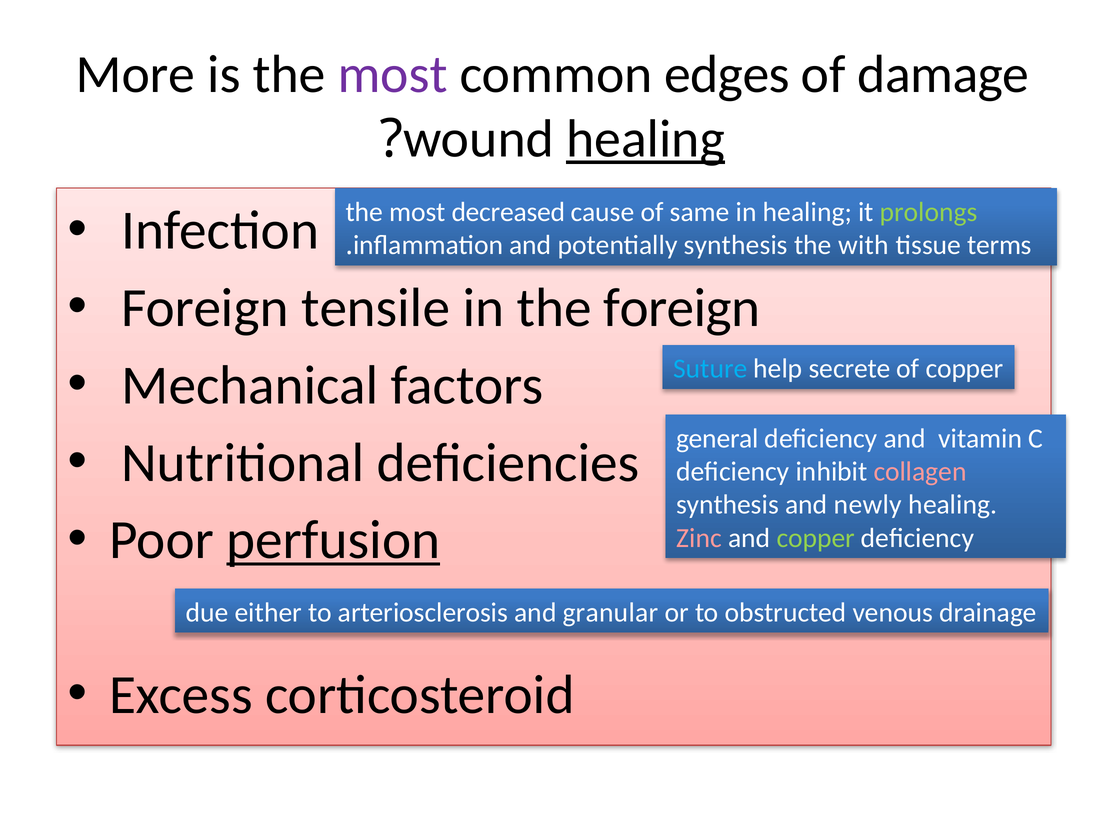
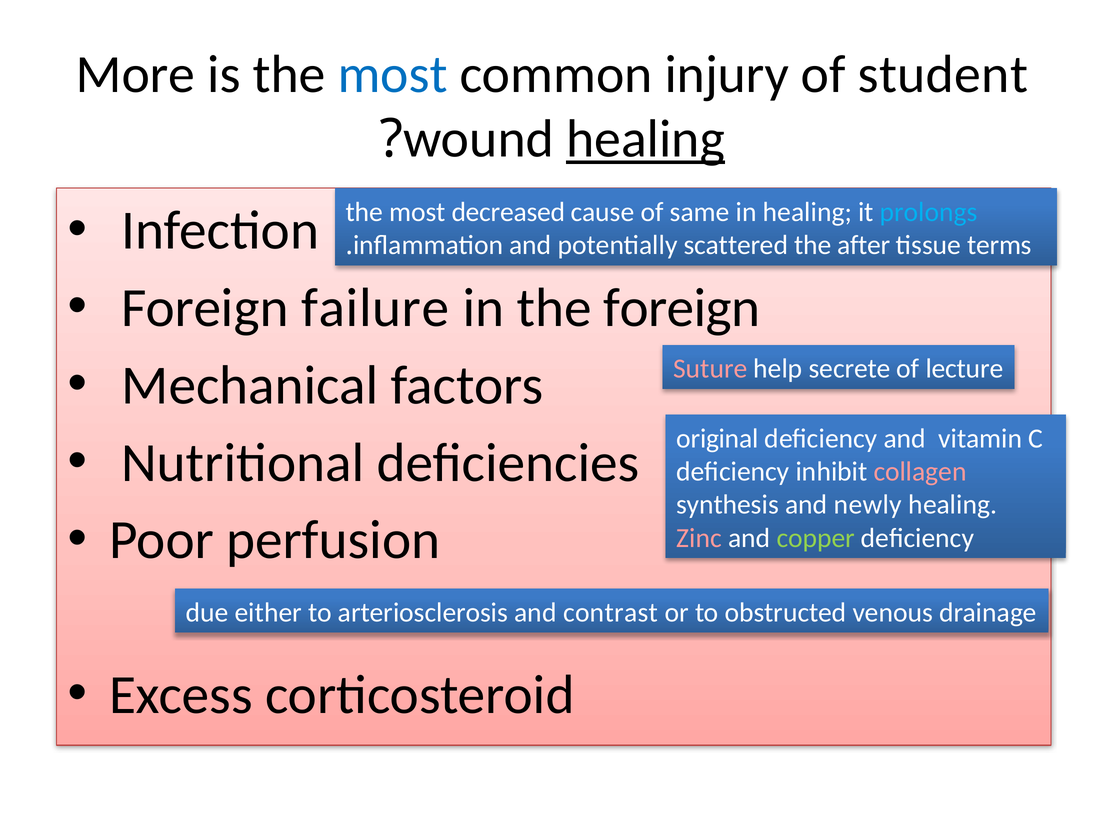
most at (393, 75) colour: purple -> blue
edges: edges -> injury
damage: damage -> student
prolongs colour: light green -> light blue
potentially synthesis: synthesis -> scattered
with: with -> after
tensile: tensile -> failure
Suture colour: light blue -> pink
of copper: copper -> lecture
general: general -> original
perfusion underline: present -> none
granular: granular -> contrast
